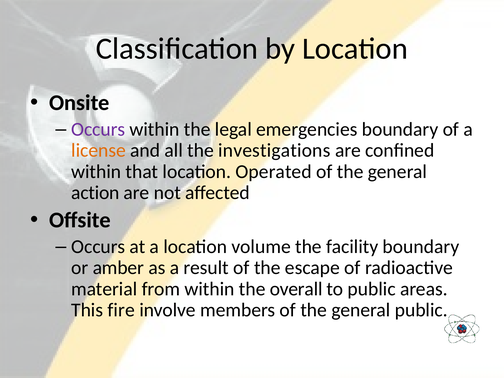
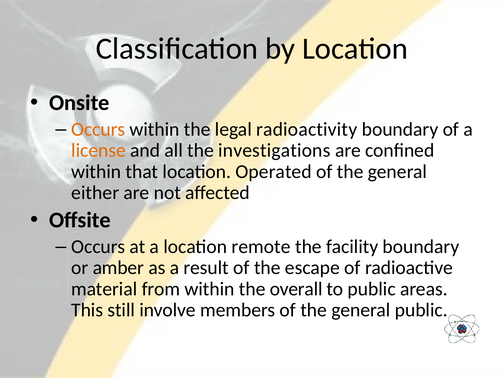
Occurs at (98, 129) colour: purple -> orange
emergencies: emergencies -> radioactivity
action: action -> either
volume: volume -> remote
fire: fire -> still
